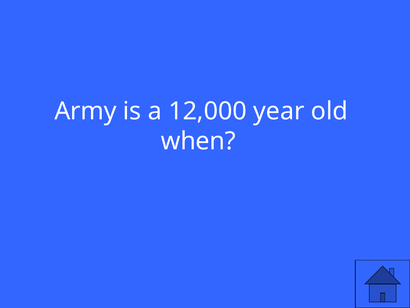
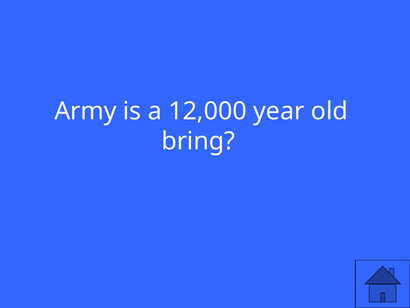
when: when -> bring
